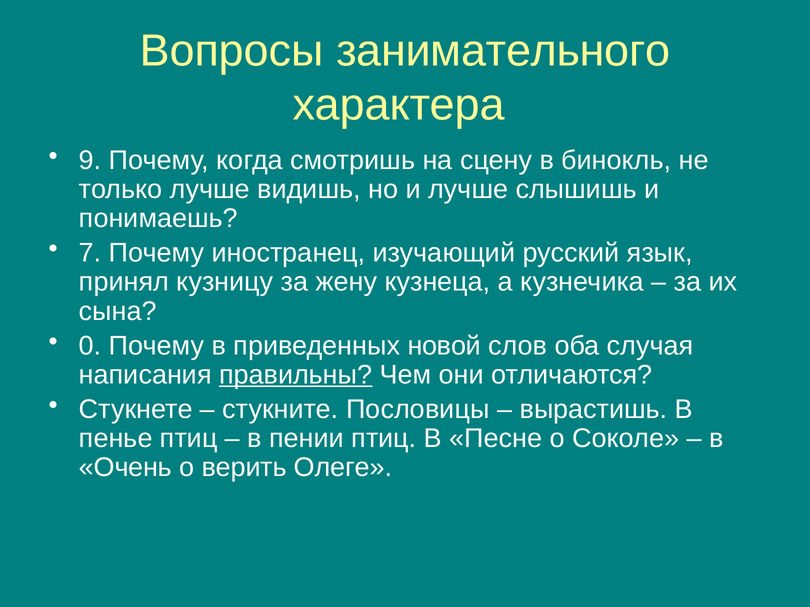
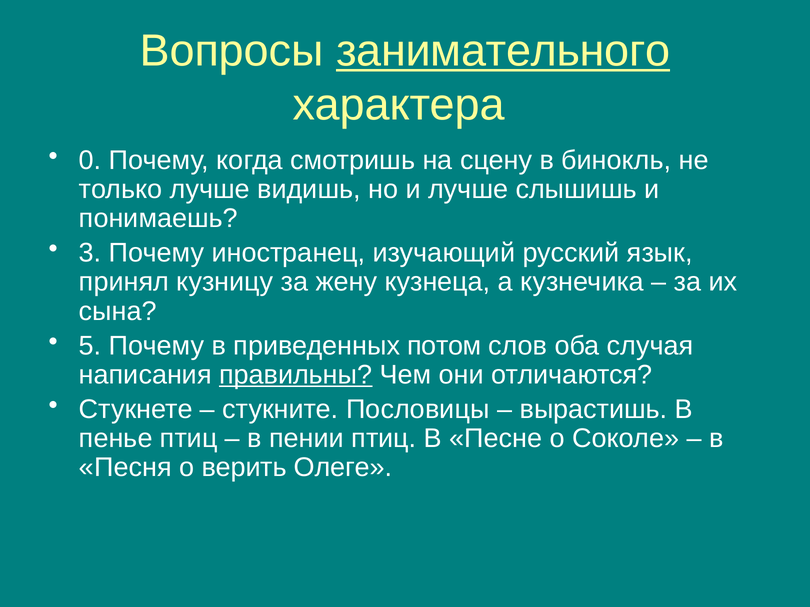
занимательного underline: none -> present
9: 9 -> 0
7: 7 -> 3
0: 0 -> 5
новой: новой -> потом
Очень: Очень -> Песня
